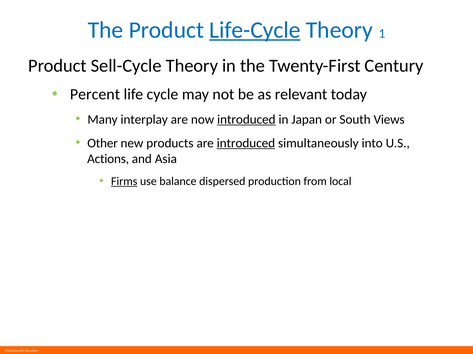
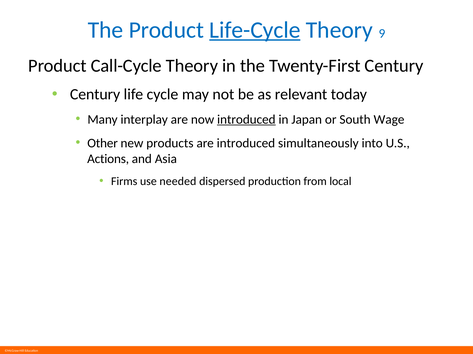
1: 1 -> 9
Sell-Cycle: Sell-Cycle -> Call-Cycle
Percent at (95, 95): Percent -> Century
Views: Views -> Wage
introduced at (246, 143) underline: present -> none
Firms underline: present -> none
balance: balance -> needed
